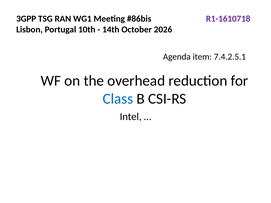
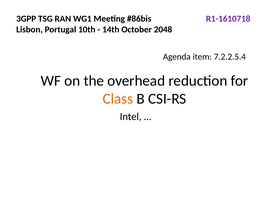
2026: 2026 -> 2048
7.4.2.5.1: 7.4.2.5.1 -> 7.2.2.5.4
Class colour: blue -> orange
